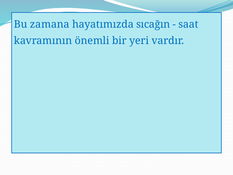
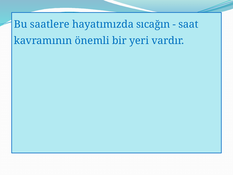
zamana: zamana -> saatlere
